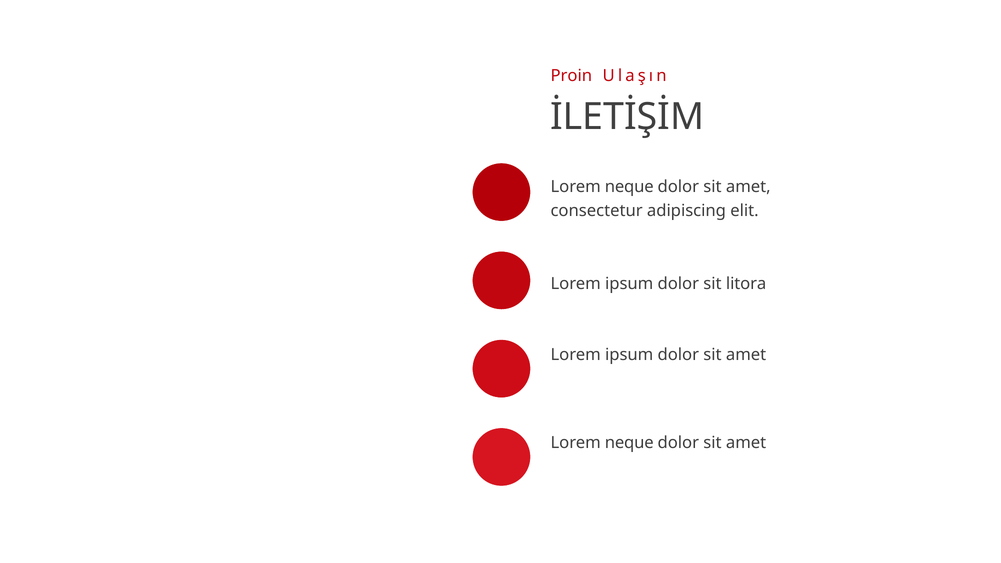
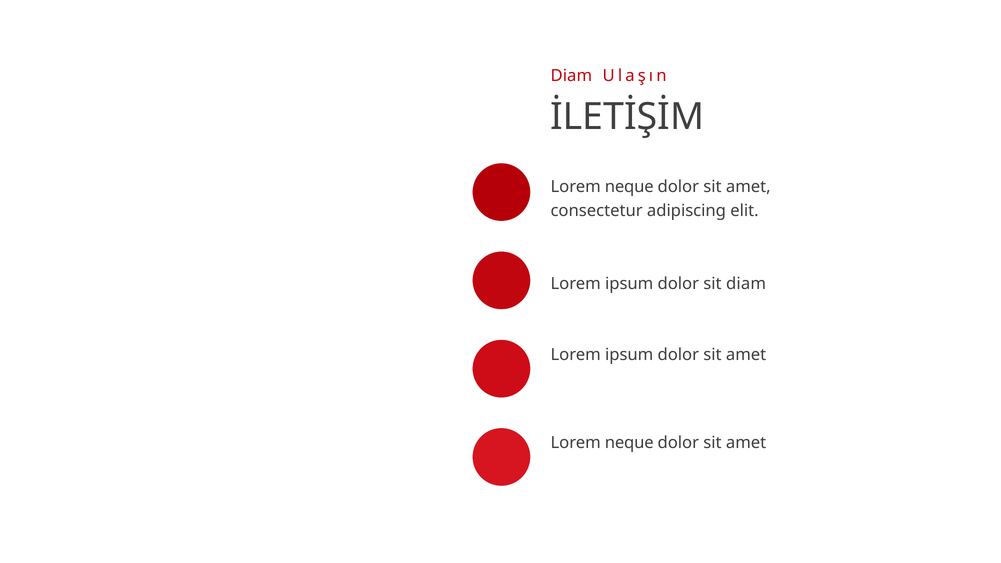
Proin at (571, 76): Proin -> Diam
sit litora: litora -> diam
